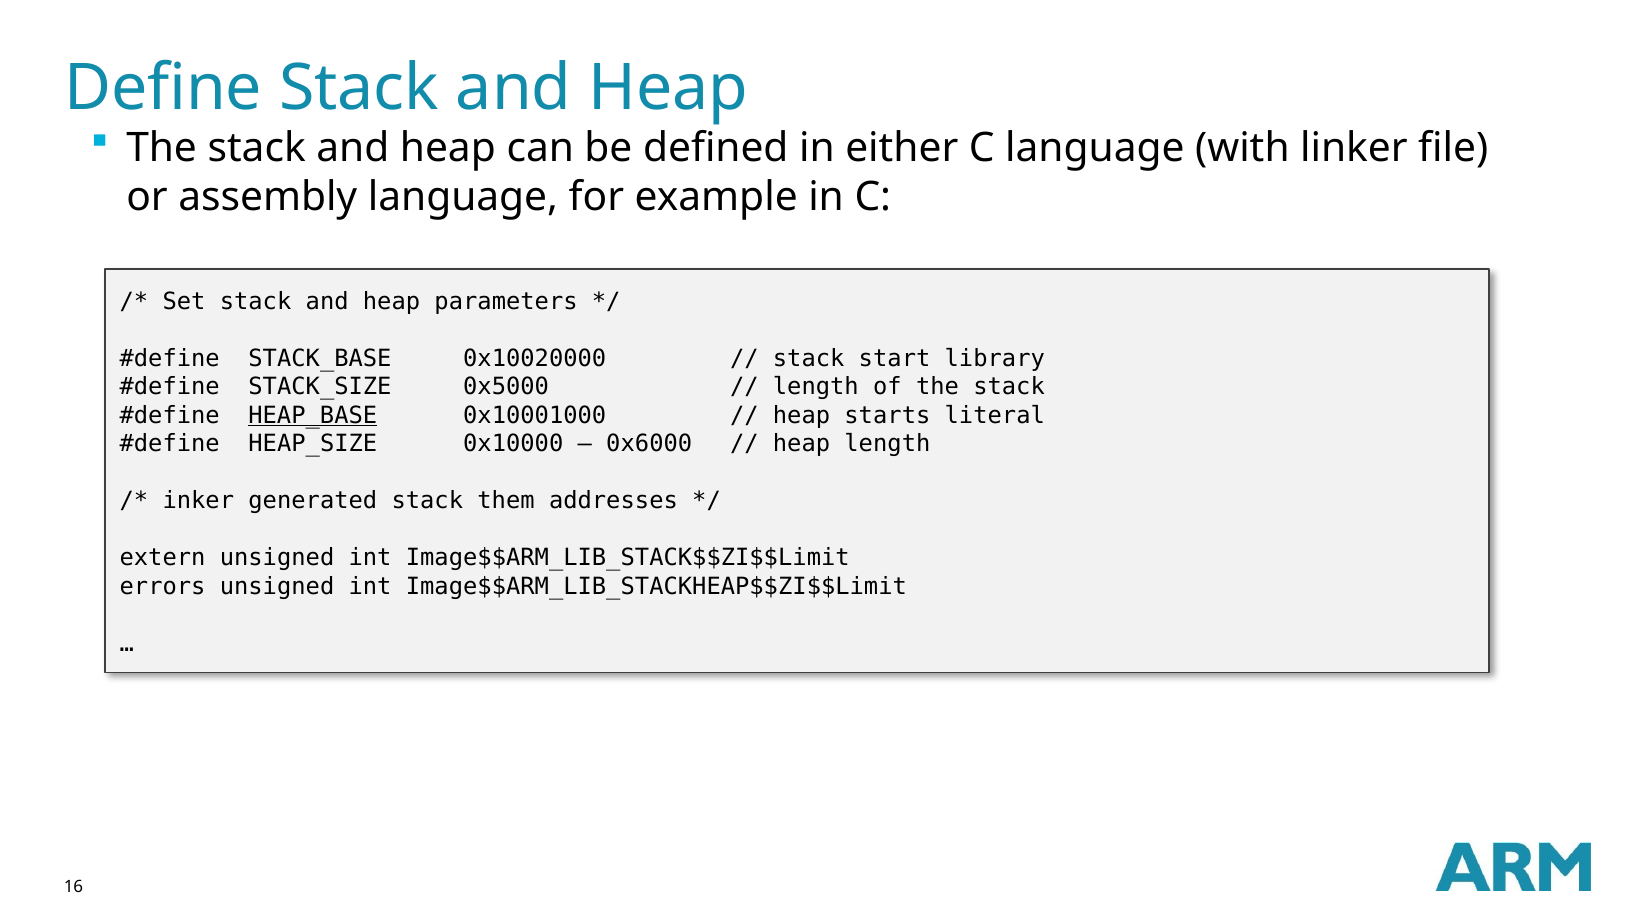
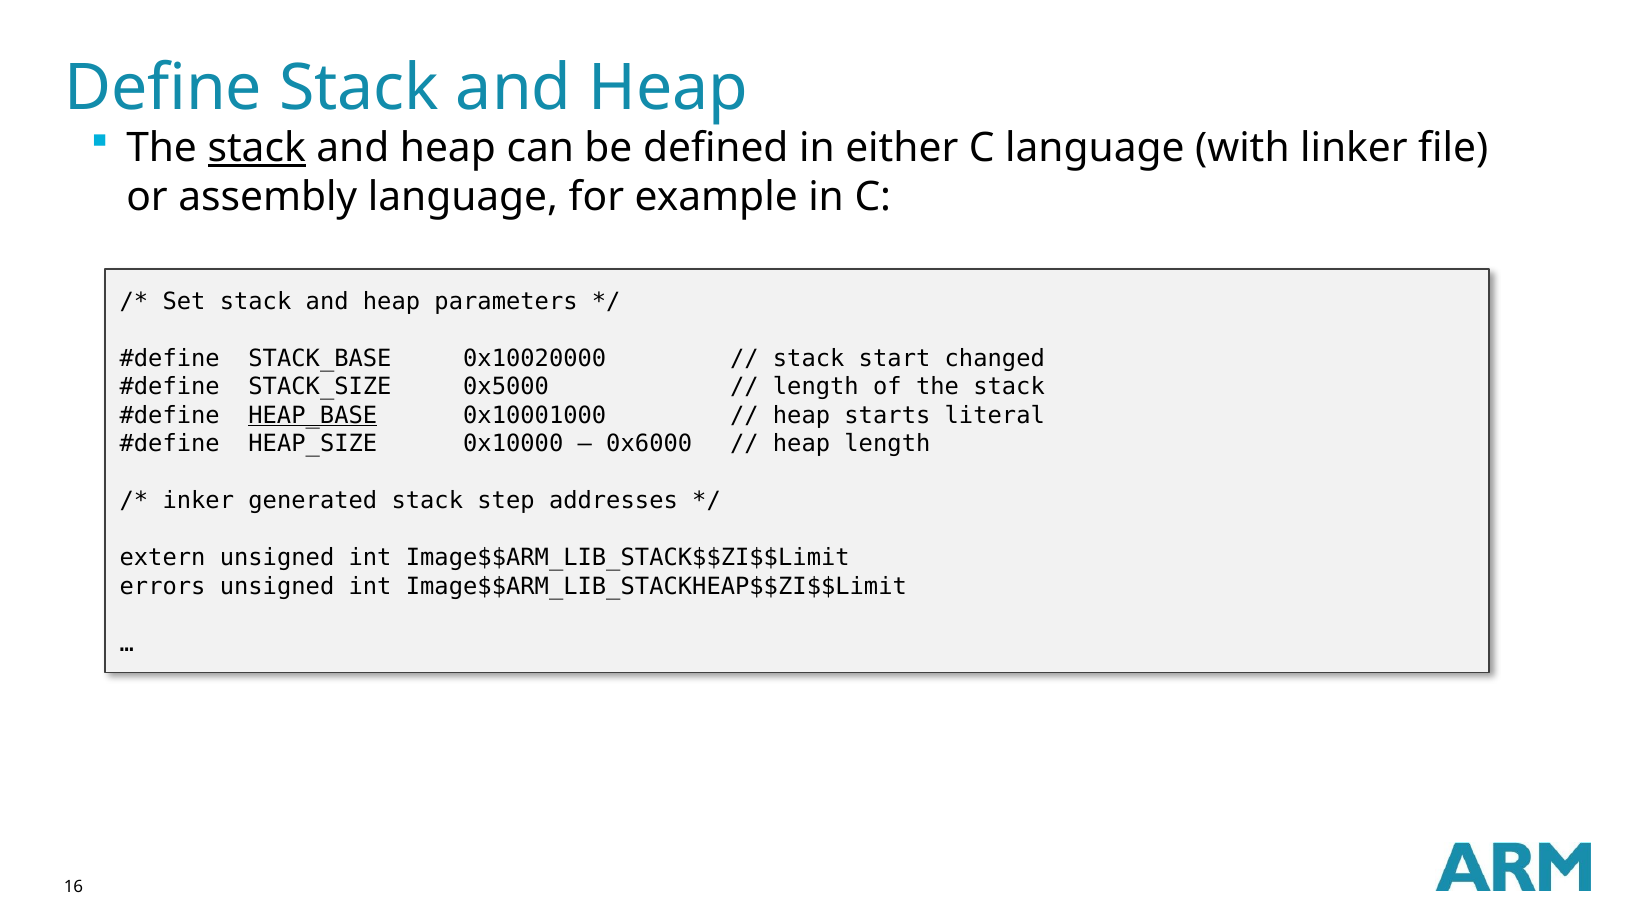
stack at (257, 148) underline: none -> present
library: library -> changed
them: them -> step
